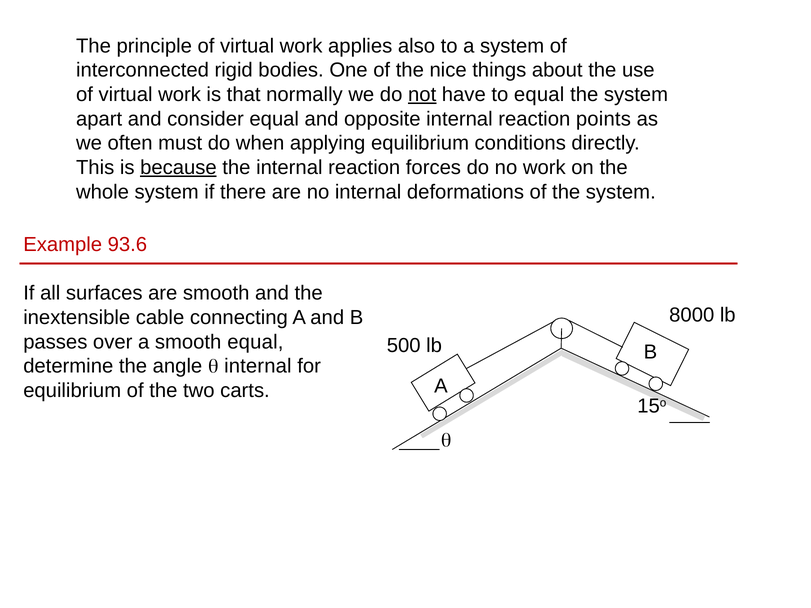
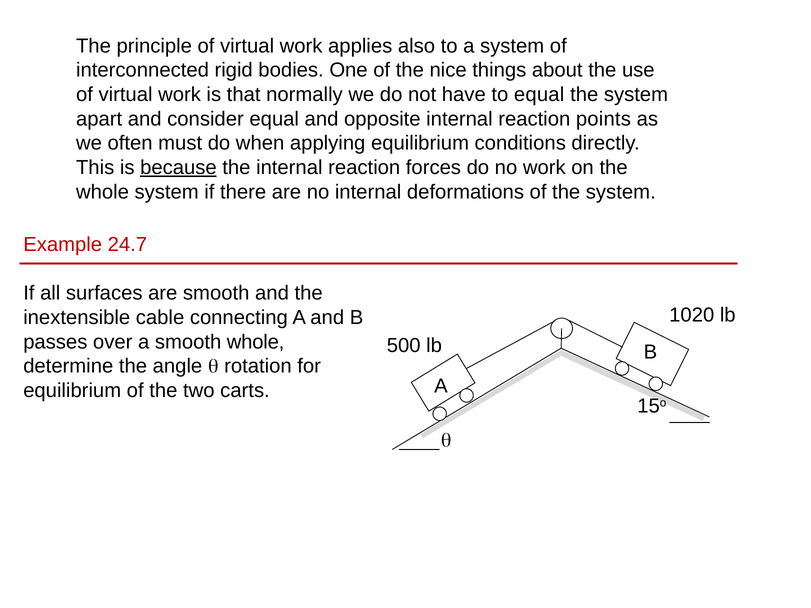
not underline: present -> none
93.6: 93.6 -> 24.7
8000: 8000 -> 1020
smooth equal: equal -> whole
q internal: internal -> rotation
